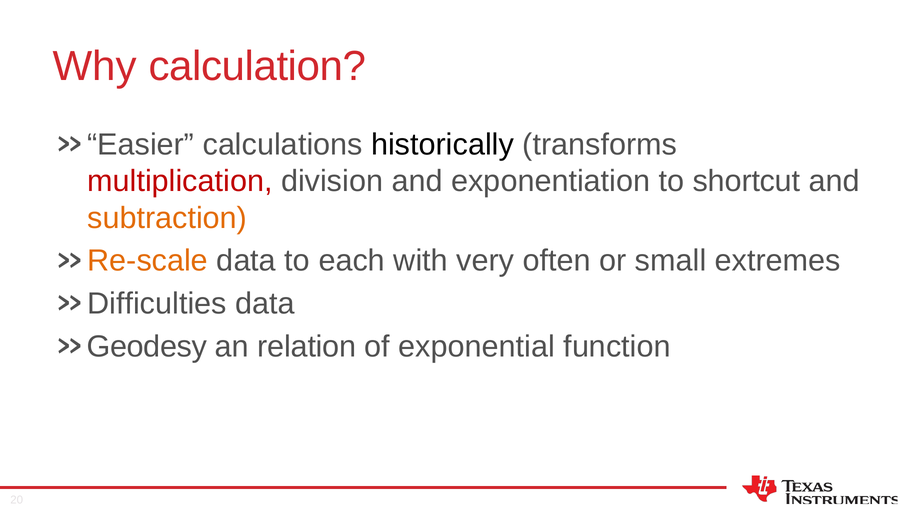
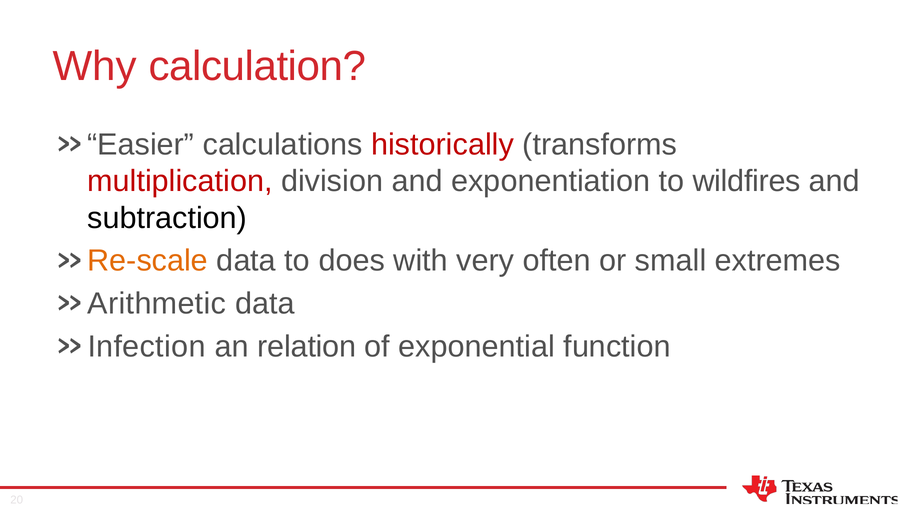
historically colour: black -> red
shortcut: shortcut -> wildfires
subtraction colour: orange -> black
each: each -> does
Difficulties: Difficulties -> Arithmetic
Geodesy: Geodesy -> Infection
